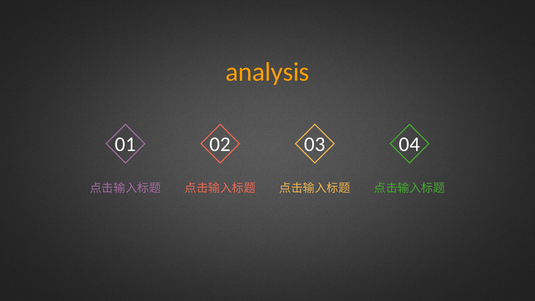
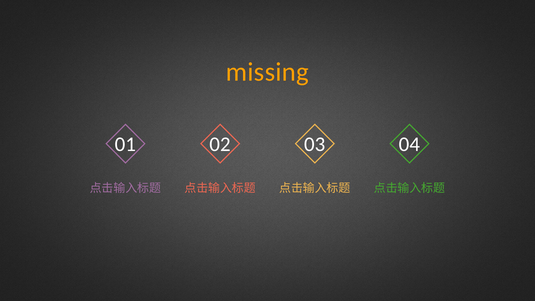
analysis: analysis -> missing
